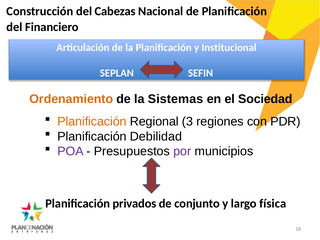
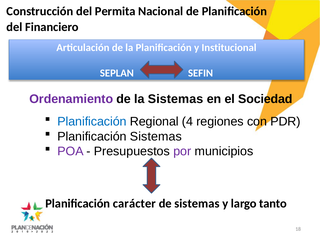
Cabezas: Cabezas -> Permita
Ordenamiento colour: orange -> purple
Planificación at (92, 121) colour: orange -> blue
3: 3 -> 4
Planificación Debilidad: Debilidad -> Sistemas
privados: privados -> carácter
de conjunto: conjunto -> sistemas
física: física -> tanto
